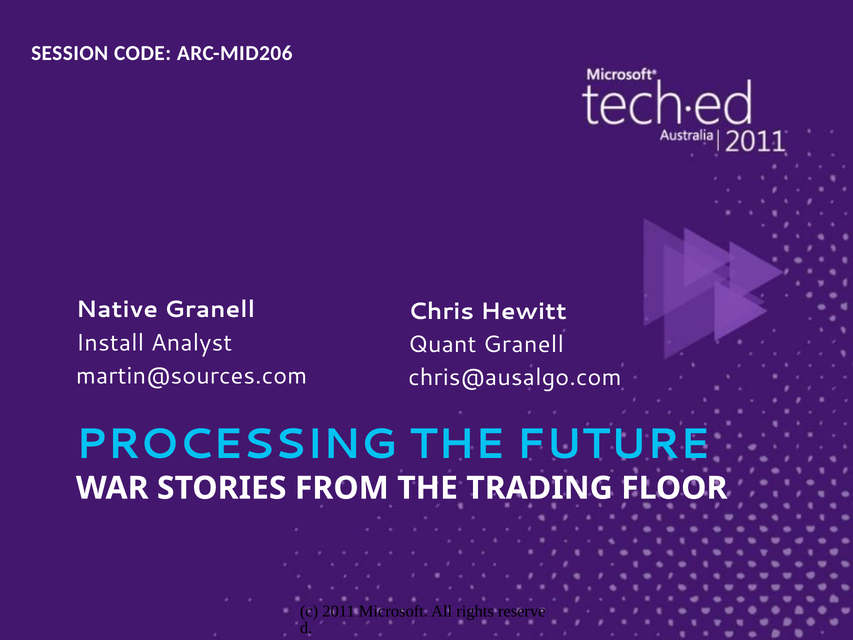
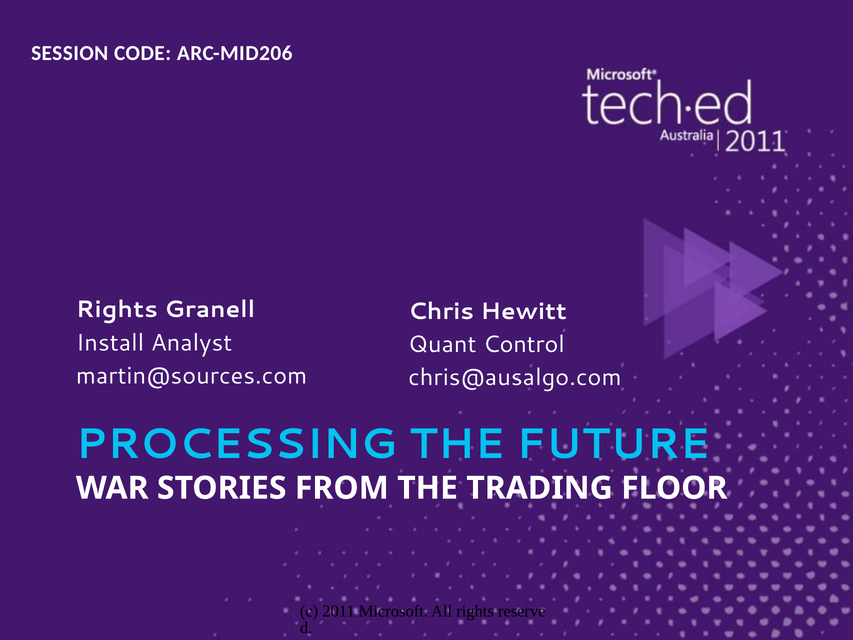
Native at (117, 309): Native -> Rights
Quant Granell: Granell -> Control
